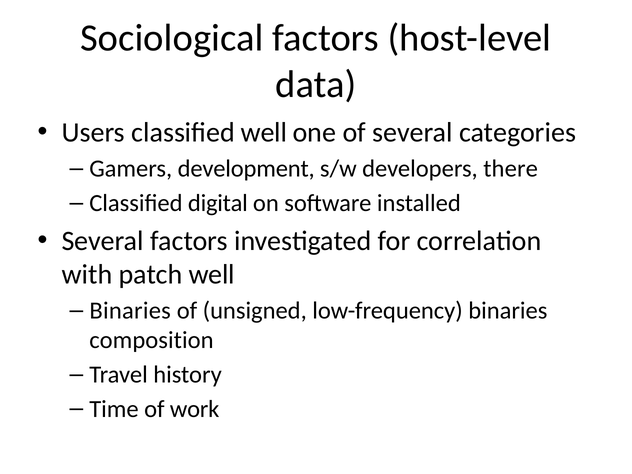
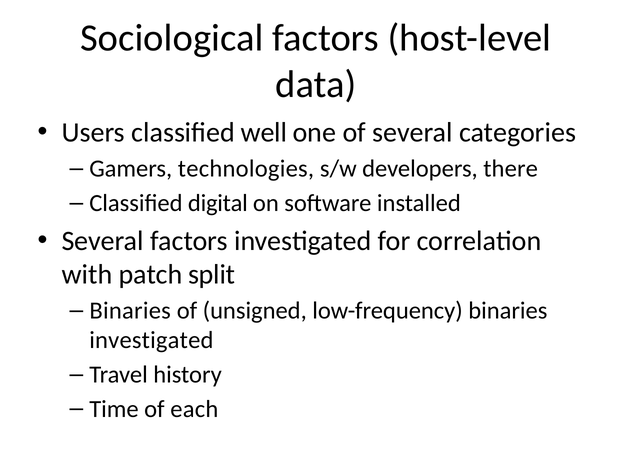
development: development -> technologies
patch well: well -> split
composition at (151, 340): composition -> investigated
work: work -> each
